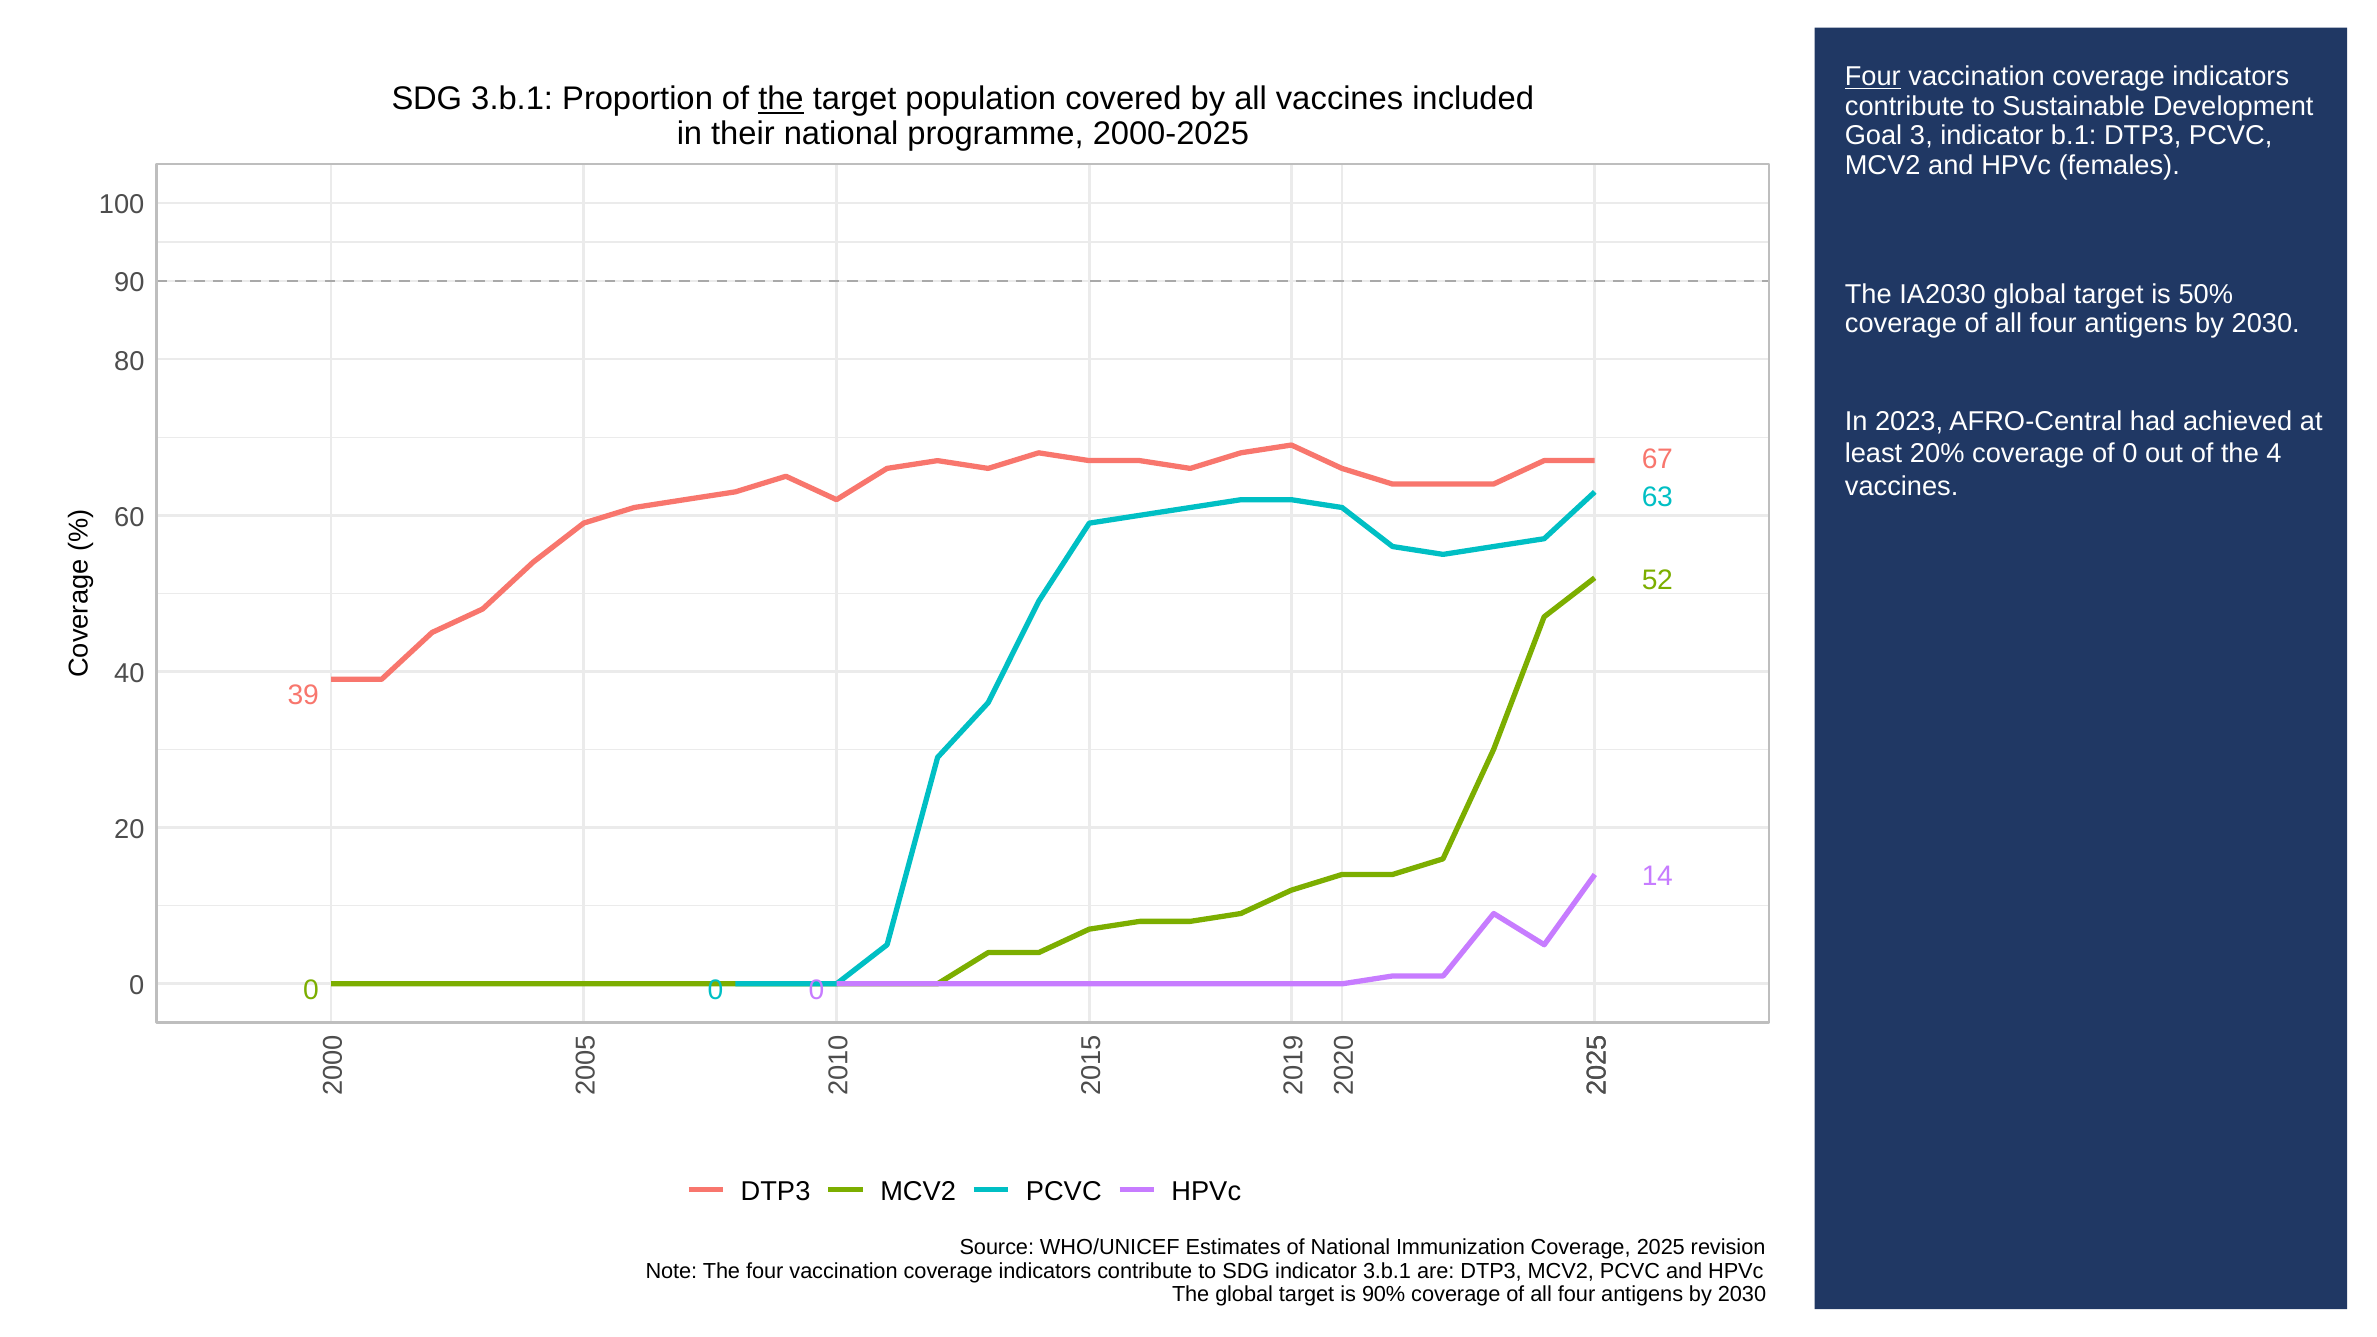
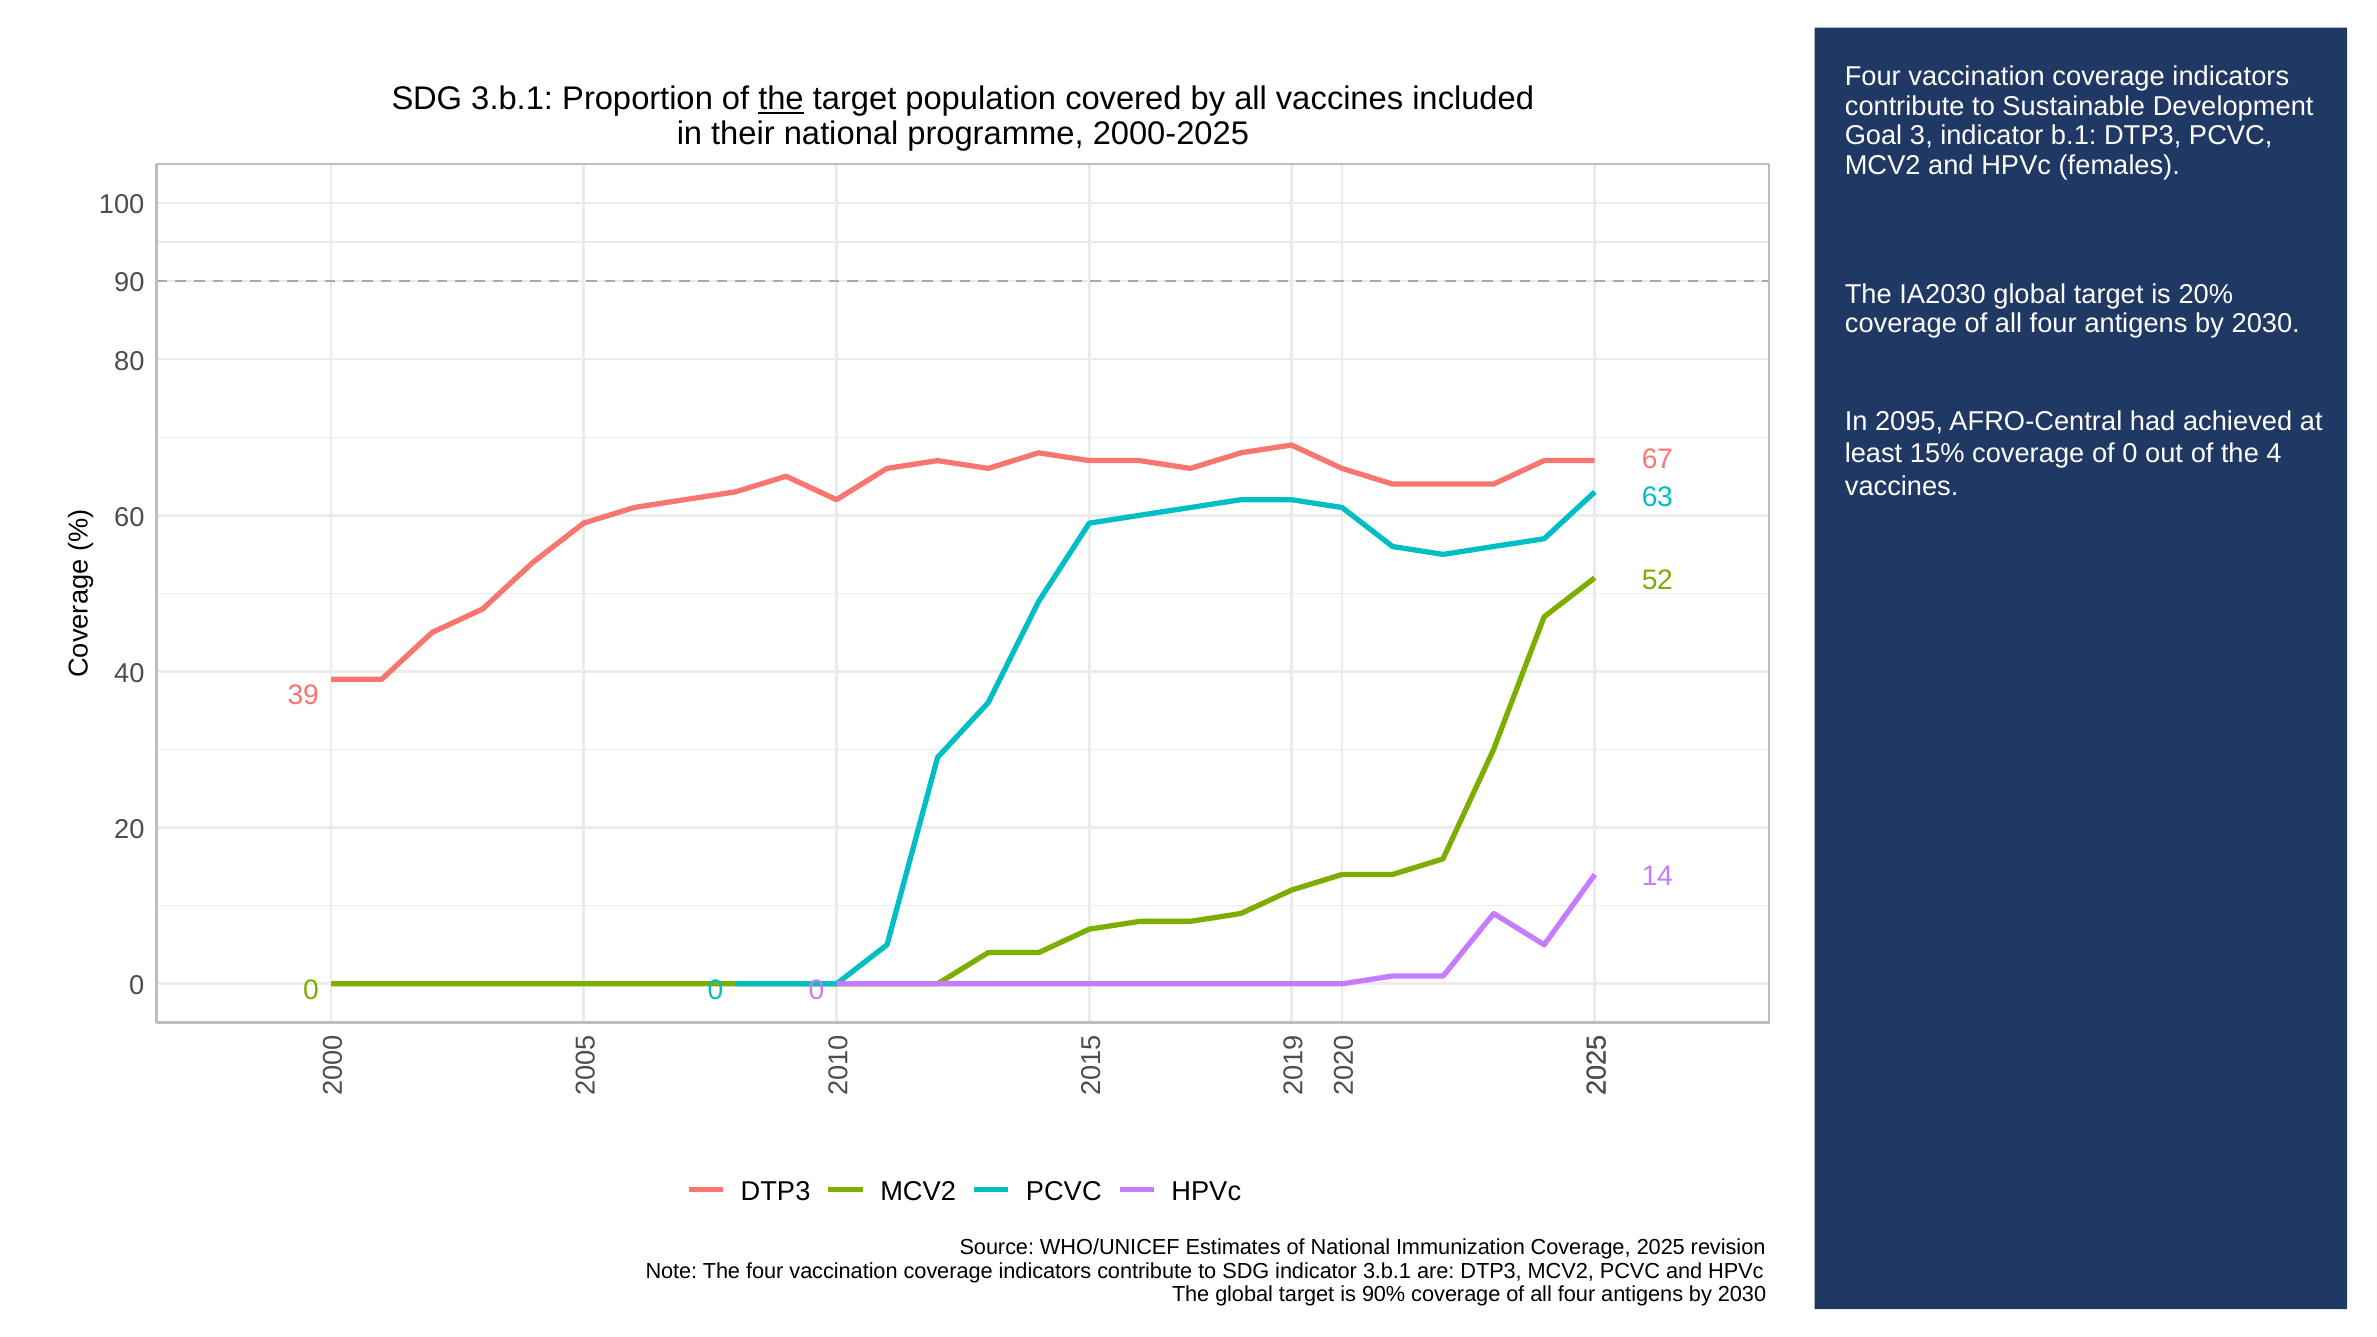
Four at (1873, 77) underline: present -> none
50%: 50% -> 20%
2023: 2023 -> 2095
20%: 20% -> 15%
